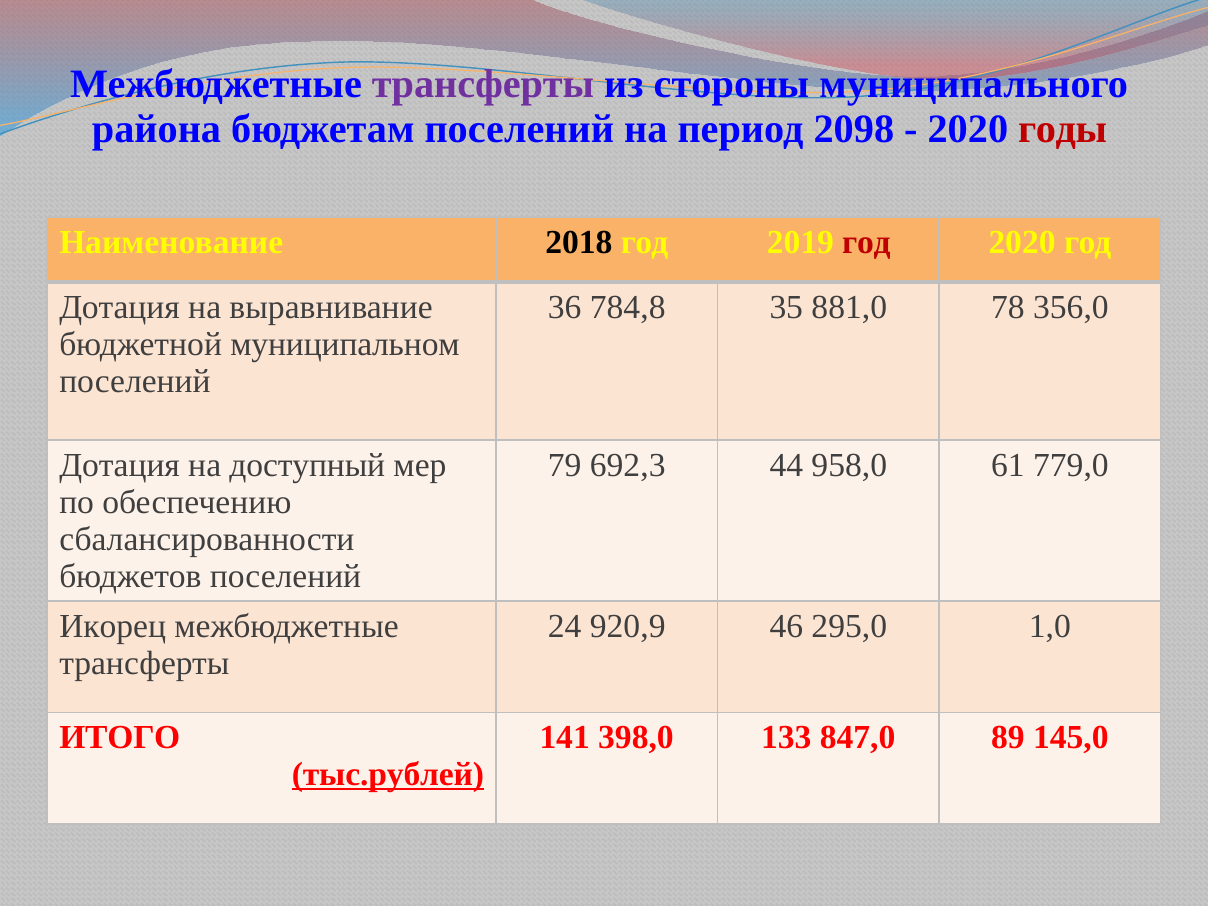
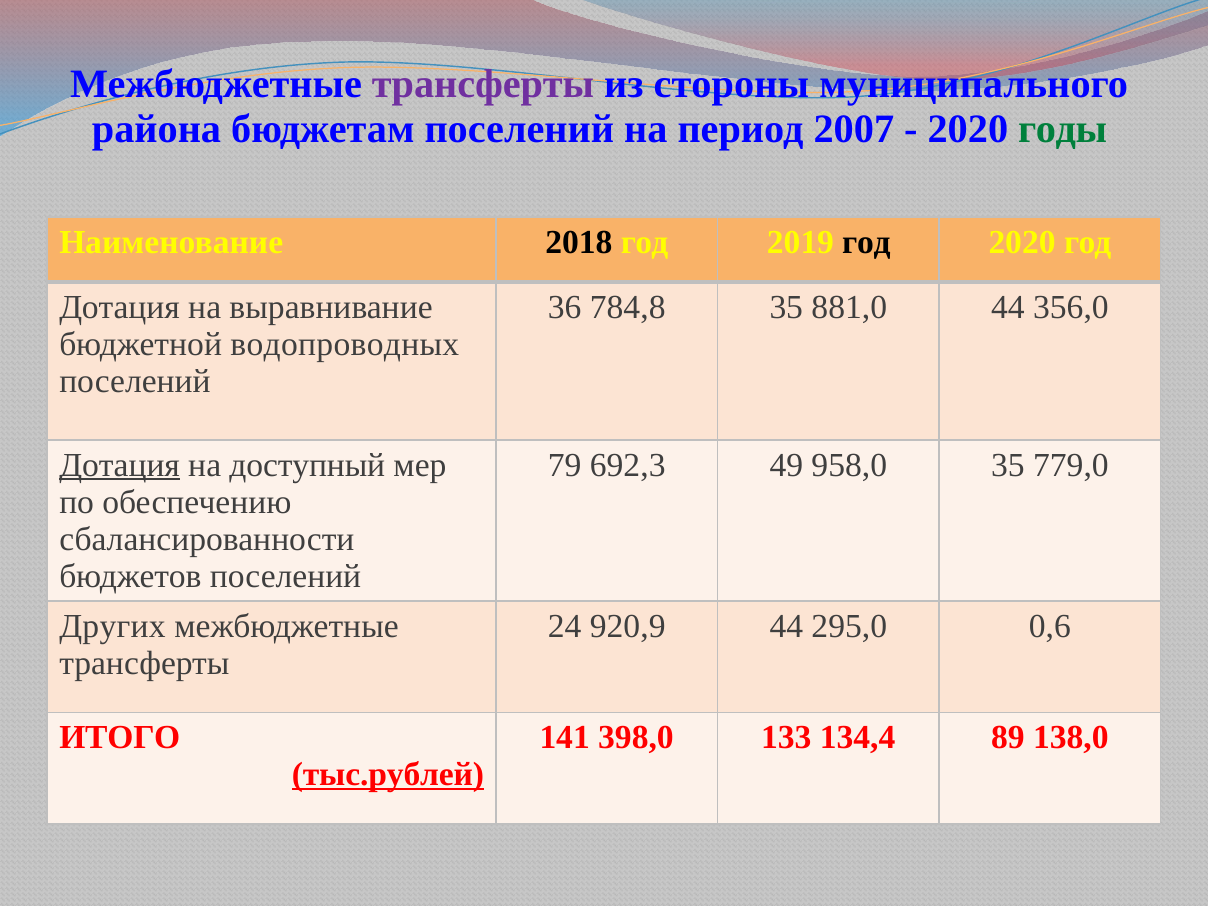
2098: 2098 -> 2007
годы colour: red -> green
год at (866, 242) colour: red -> black
881,0 78: 78 -> 44
муниципальном: муниципальном -> водопроводных
Дотация at (120, 465) underline: none -> present
44: 44 -> 49
958,0 61: 61 -> 35
Икорец: Икорец -> Других
920,9 46: 46 -> 44
1,0: 1,0 -> 0,6
847,0: 847,0 -> 134,4
145,0: 145,0 -> 138,0
